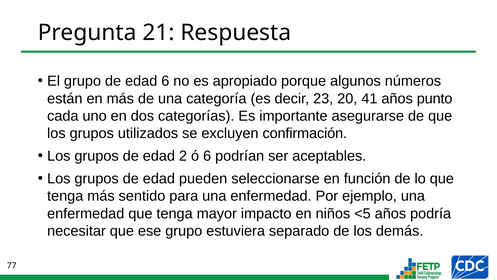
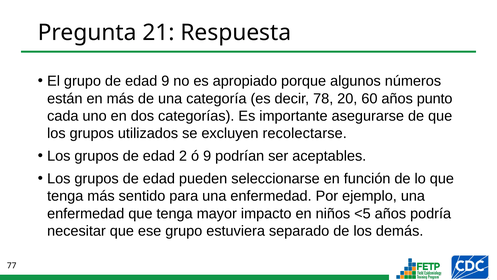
edad 6: 6 -> 9
23: 23 -> 78
41: 41 -> 60
confirmación: confirmación -> recolectarse
ó 6: 6 -> 9
